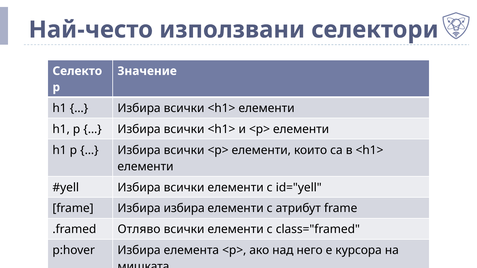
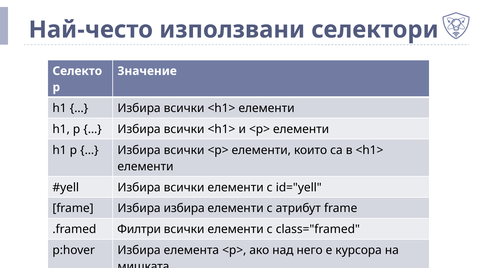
Отляво: Отляво -> Филтри
